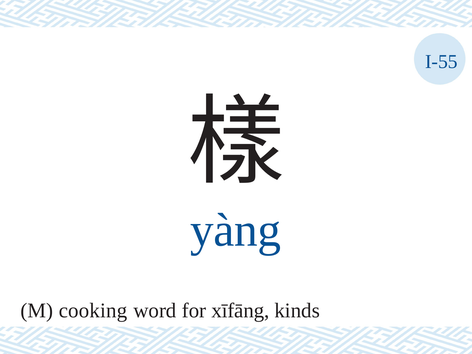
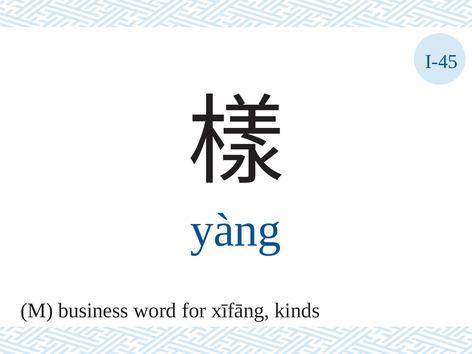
I-55: I-55 -> I-45
cooking: cooking -> business
